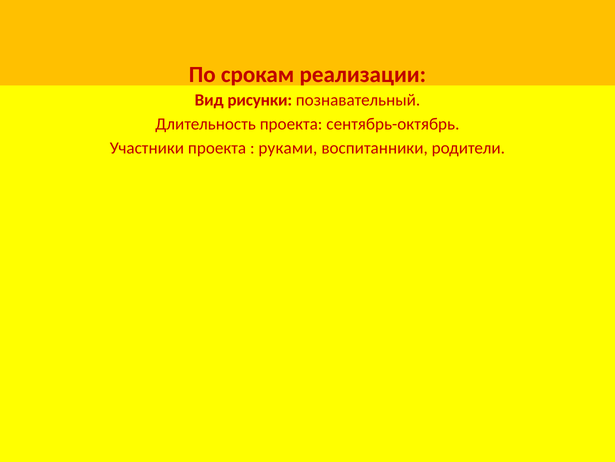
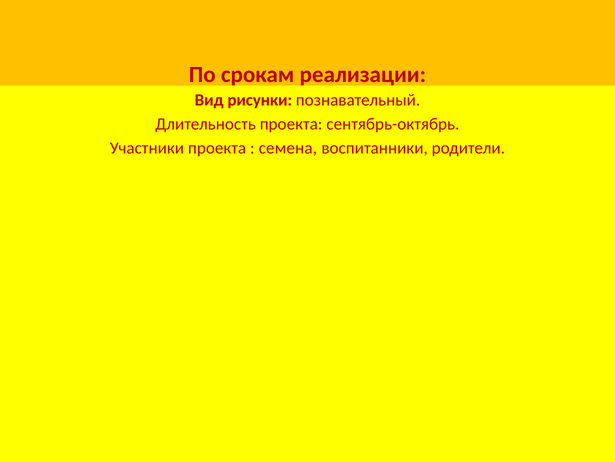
руками: руками -> семена
